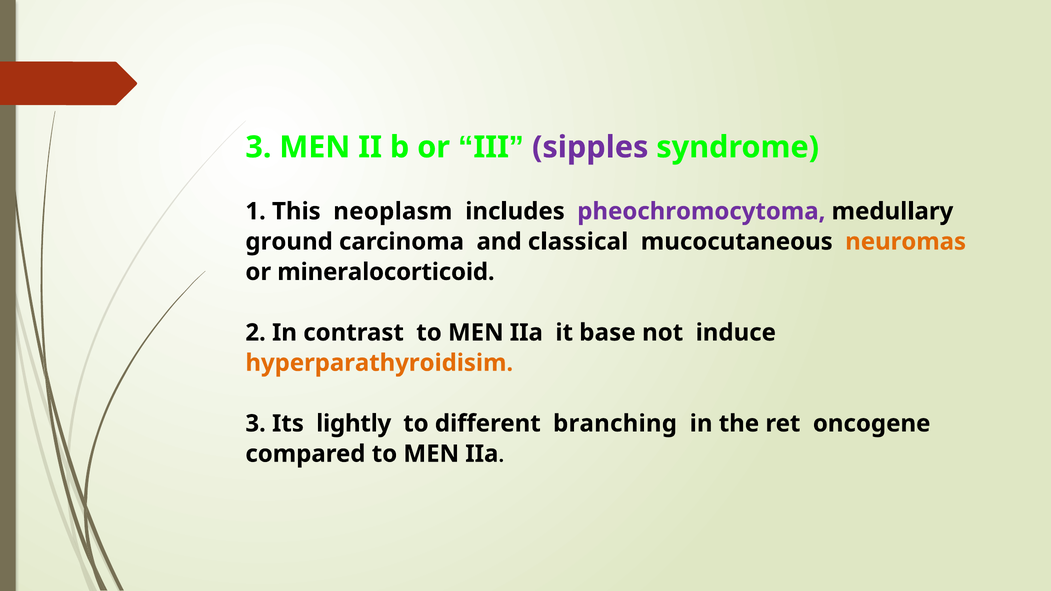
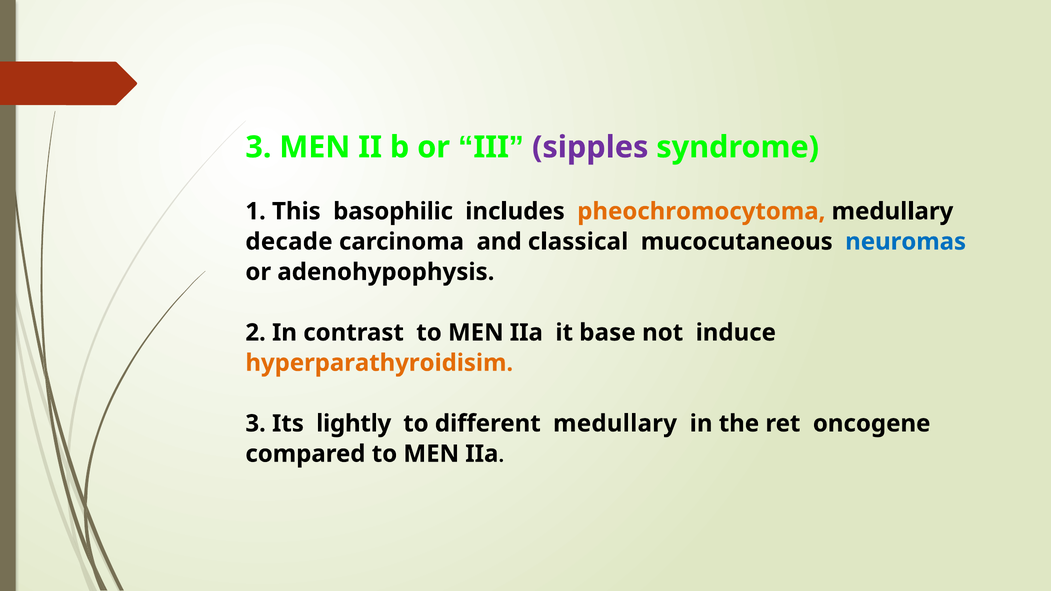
neoplasm: neoplasm -> basophilic
pheochromocytoma colour: purple -> orange
ground: ground -> decade
neuromas colour: orange -> blue
mineralocorticoid: mineralocorticoid -> adenohypophysis
different branching: branching -> medullary
